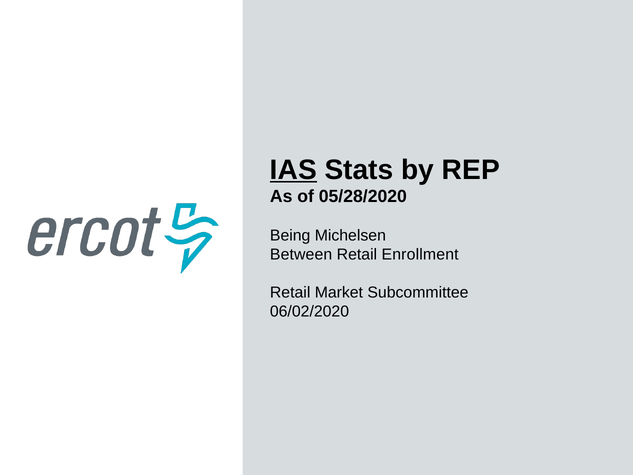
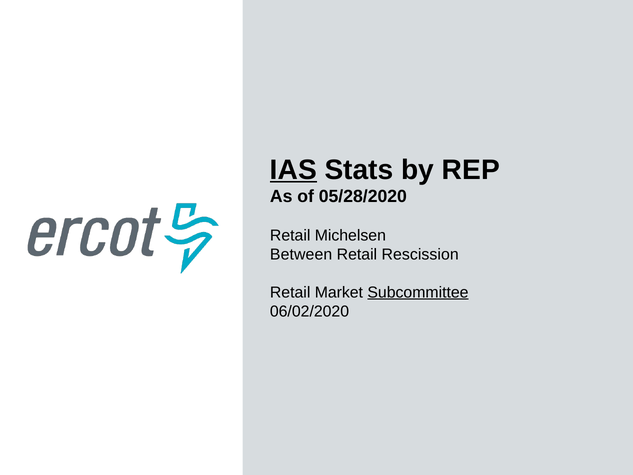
Being at (290, 235): Being -> Retail
Enrollment: Enrollment -> Rescission
Subcommittee underline: none -> present
